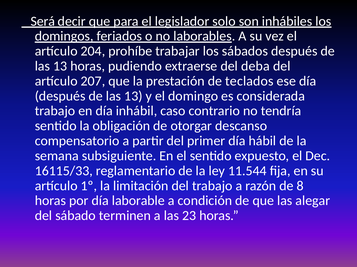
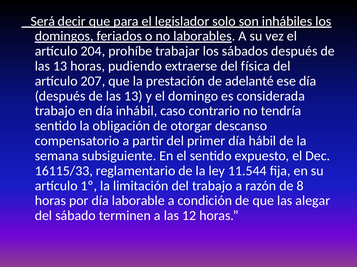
deba: deba -> física
teclados: teclados -> adelanté
23: 23 -> 12
